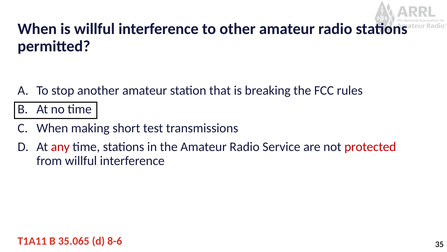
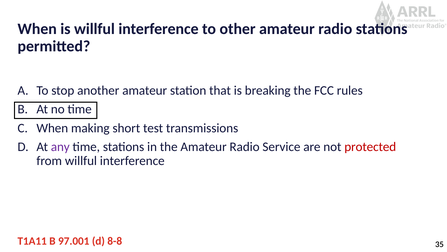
any colour: red -> purple
35.065: 35.065 -> 97.001
8-6: 8-6 -> 8-8
